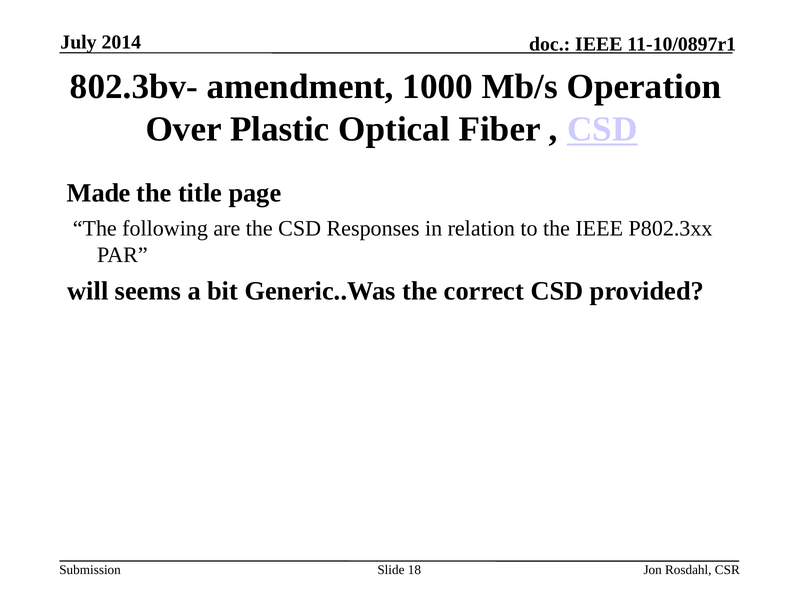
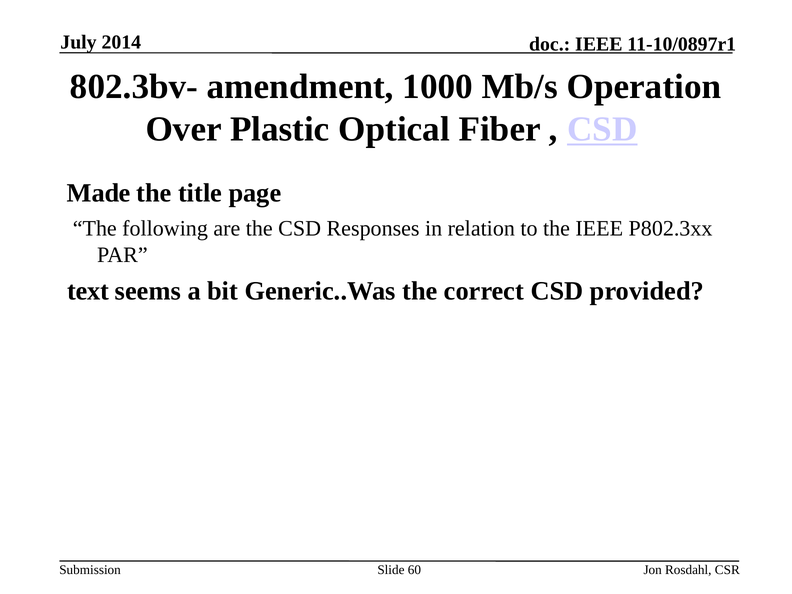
will: will -> text
18: 18 -> 60
